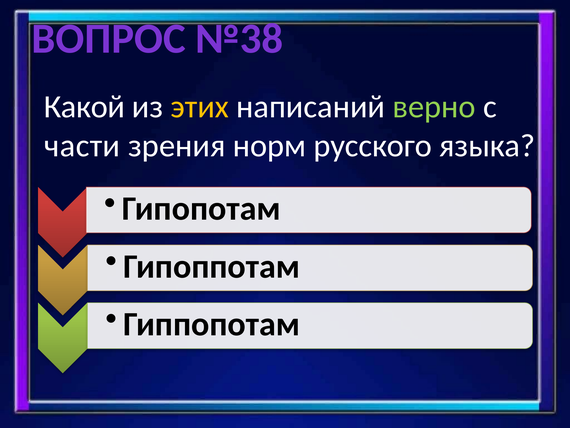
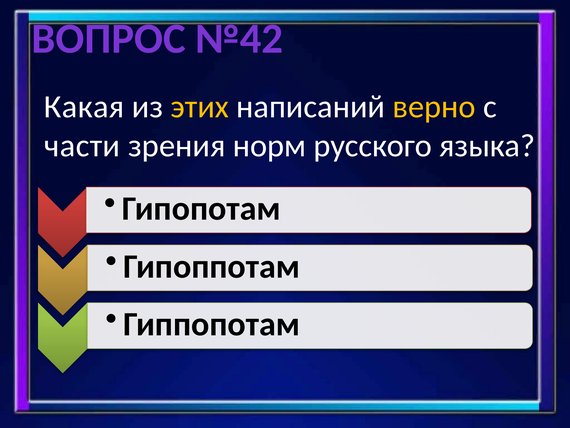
№38: №38 -> №42
Какой: Какой -> Какая
верно colour: light green -> yellow
